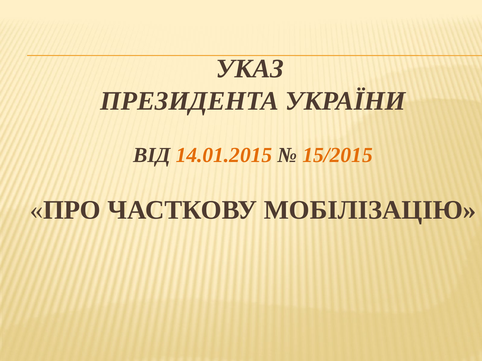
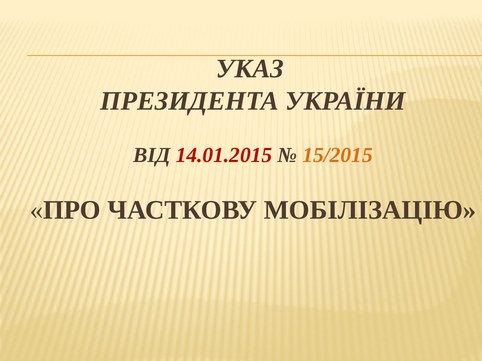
14.01.2015 colour: orange -> red
